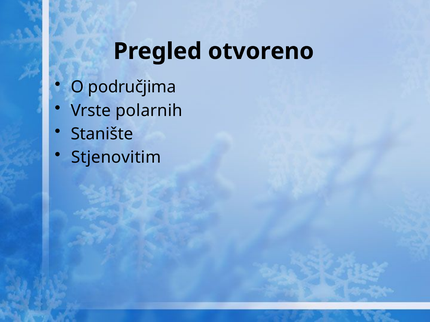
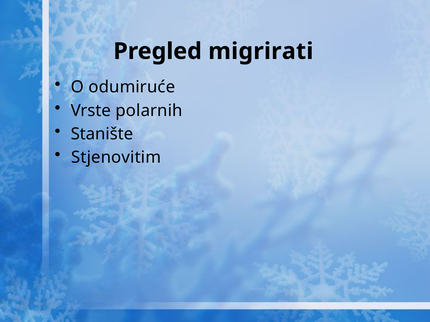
otvoreno: otvoreno -> migrirati
područjima: područjima -> odumiruće
